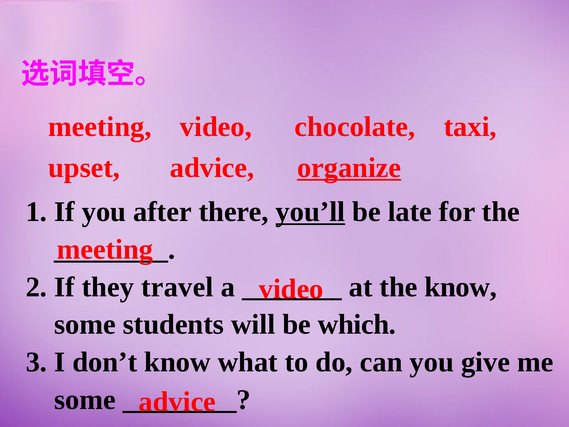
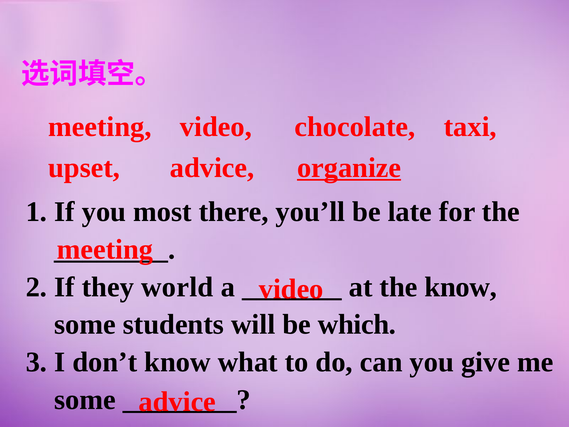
after: after -> most
you’ll underline: present -> none
travel: travel -> world
